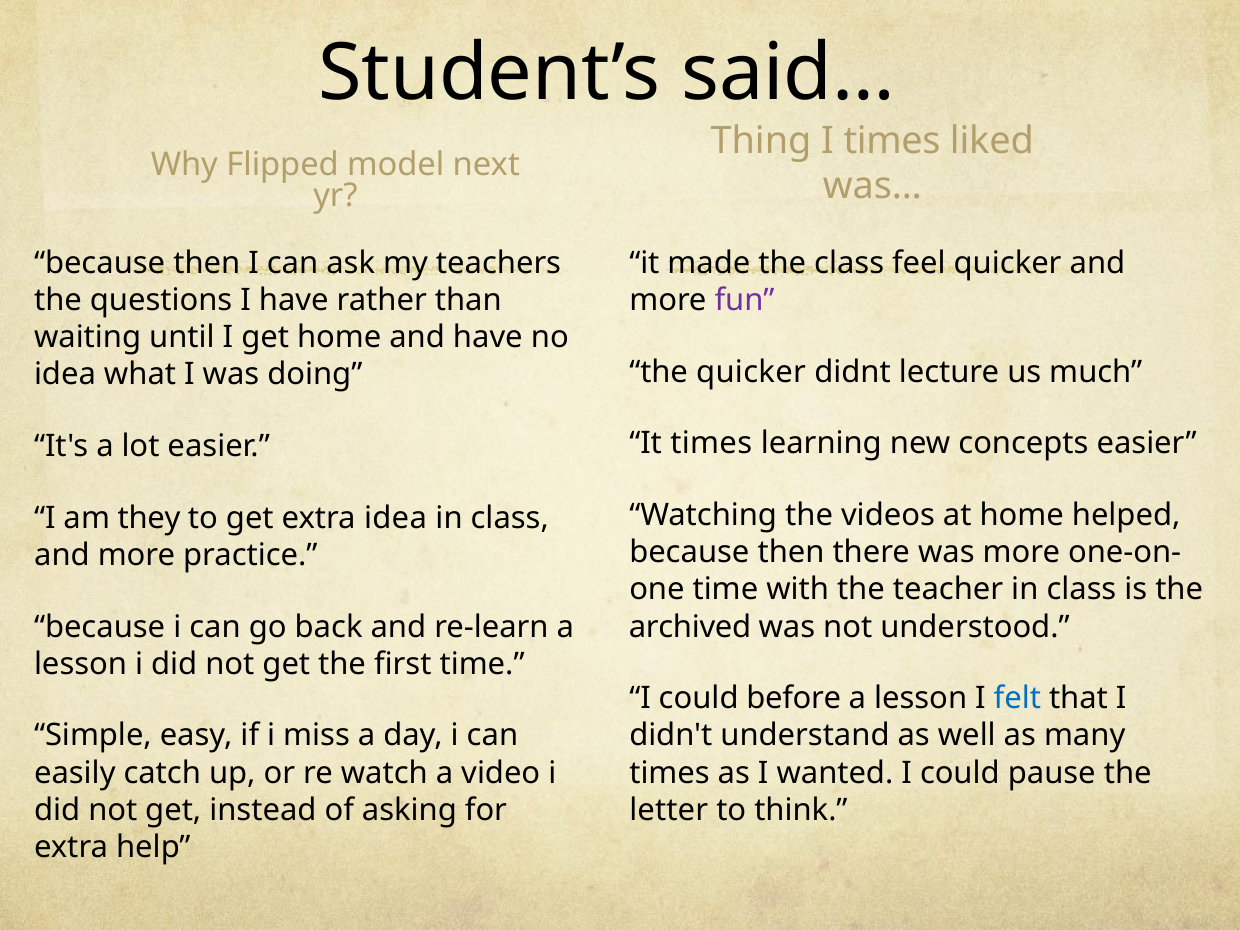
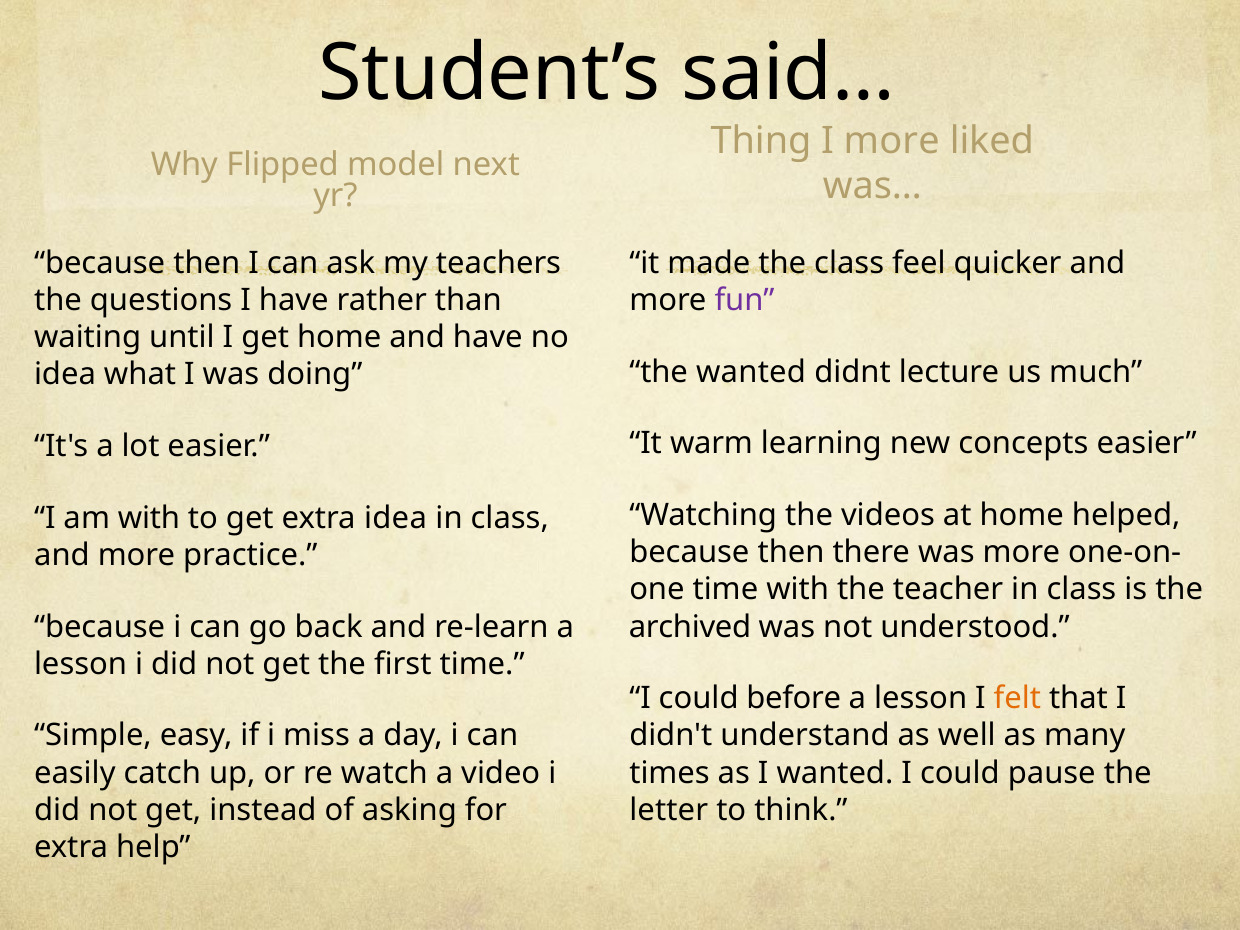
I times: times -> more
the quicker: quicker -> wanted
It times: times -> warm
am they: they -> with
felt colour: blue -> orange
